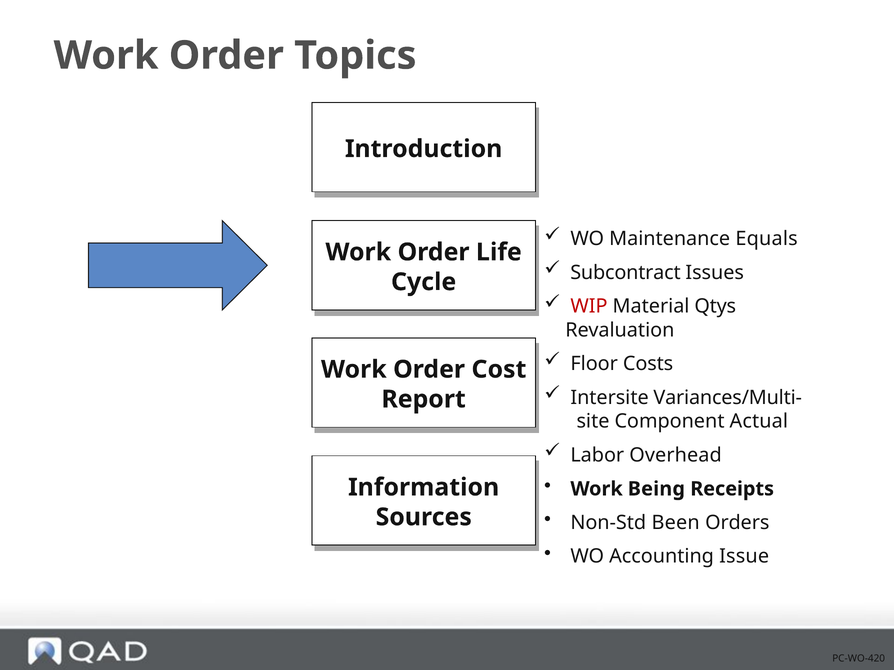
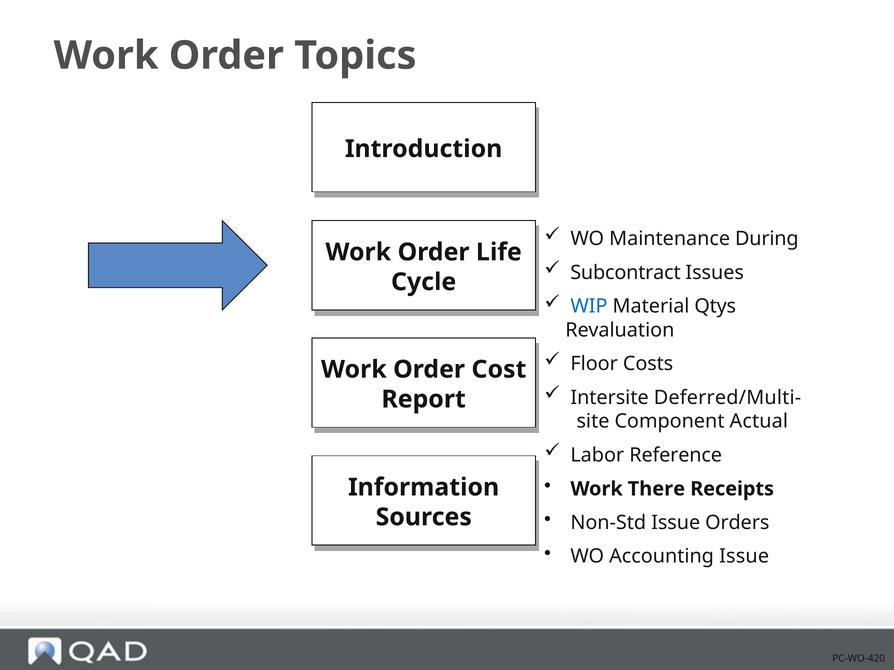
Equals: Equals -> During
WIP colour: red -> blue
Variances/Multi-: Variances/Multi- -> Deferred/Multi-
Overhead: Overhead -> Reference
Being: Being -> There
Non-Std Been: Been -> Issue
